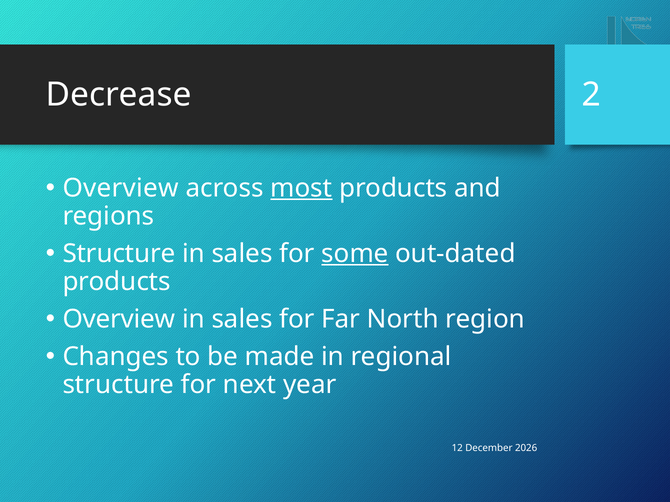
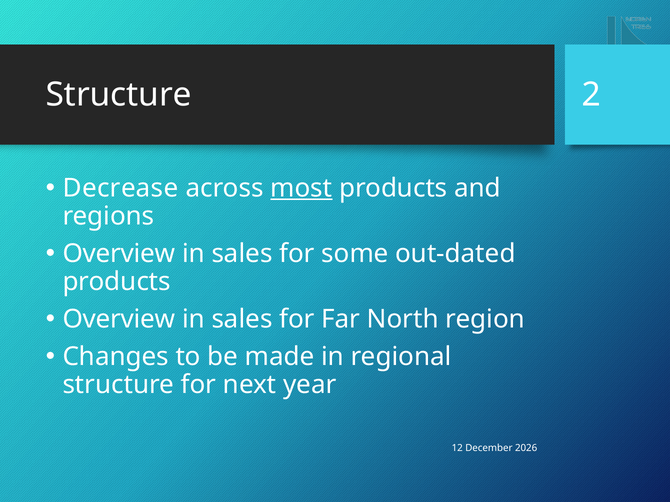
Decrease at (119, 95): Decrease -> Structure
Overview at (121, 188): Overview -> Decrease
Structure at (119, 254): Structure -> Overview
some underline: present -> none
